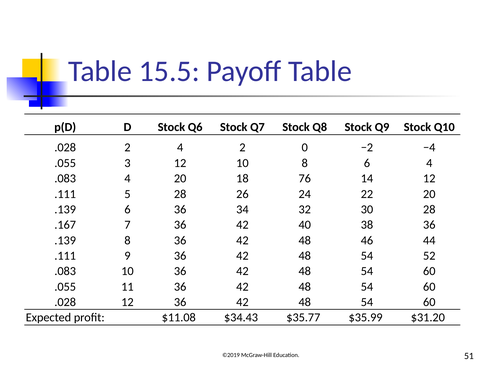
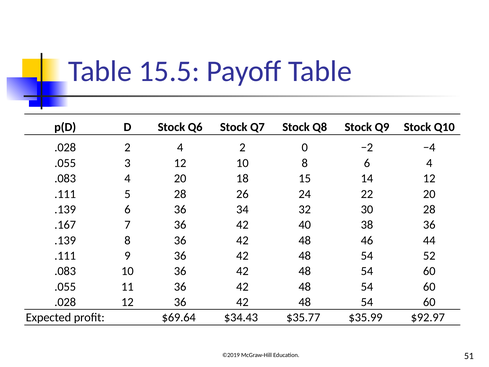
76: 76 -> 15
$11.08: $11.08 -> $69.64
$31.20: $31.20 -> $92.97
